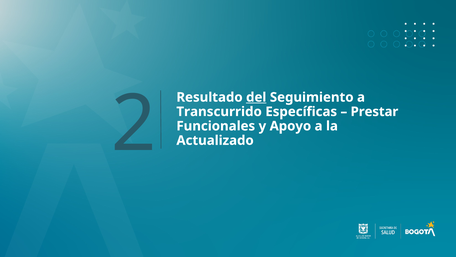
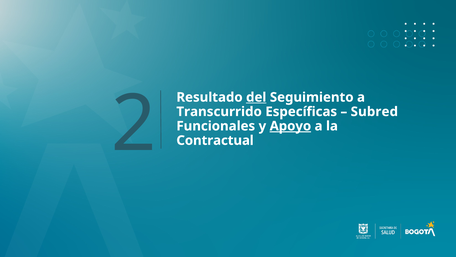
Prestar: Prestar -> Subred
Apoyo underline: none -> present
Actualizado: Actualizado -> Contractual
